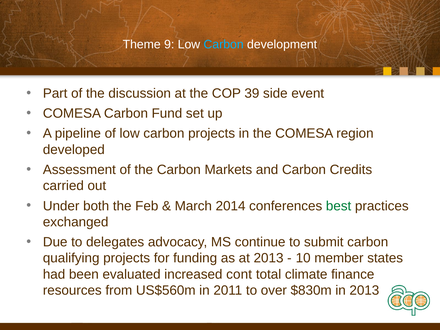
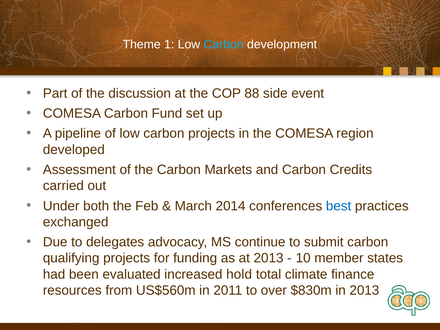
9: 9 -> 1
39: 39 -> 88
best colour: green -> blue
cont: cont -> hold
